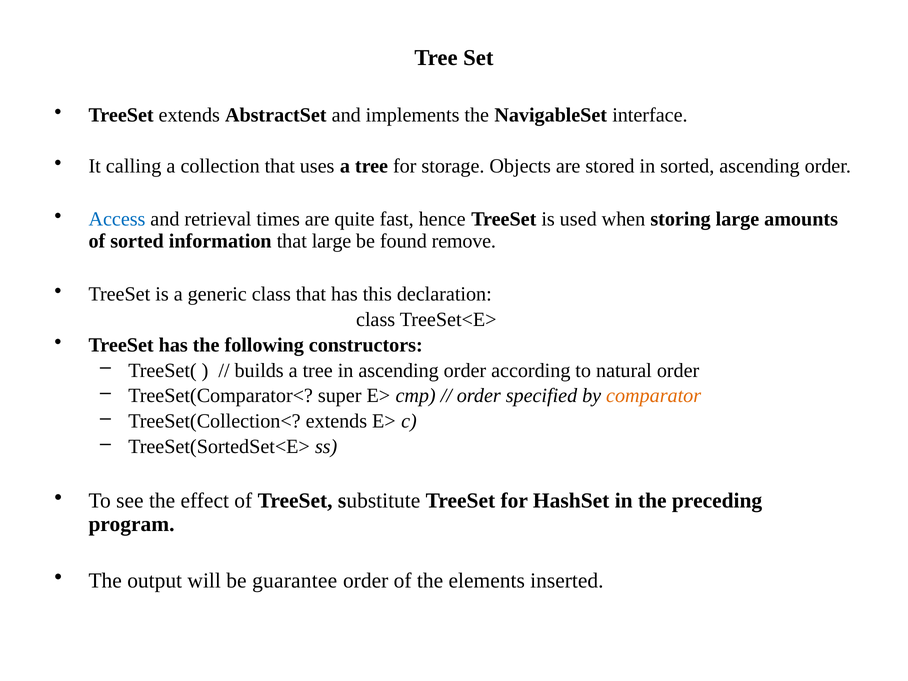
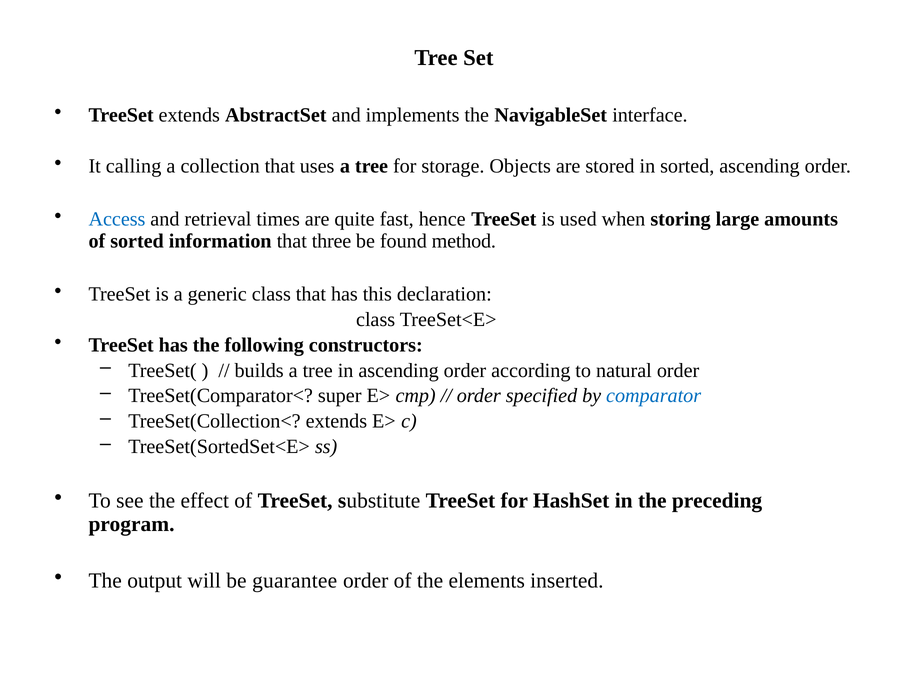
that large: large -> three
remove: remove -> method
comparator colour: orange -> blue
